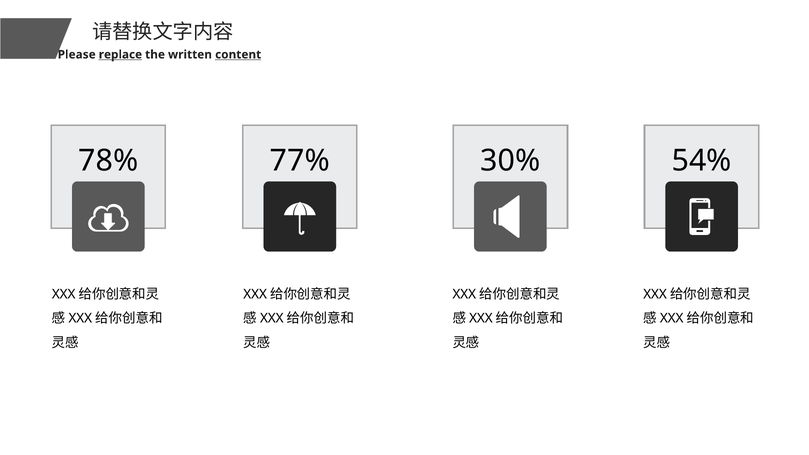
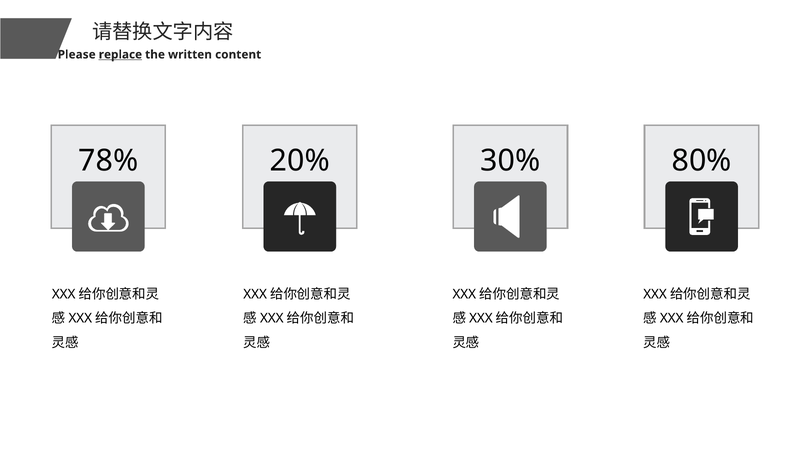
content underline: present -> none
77%: 77% -> 20%
54%: 54% -> 80%
